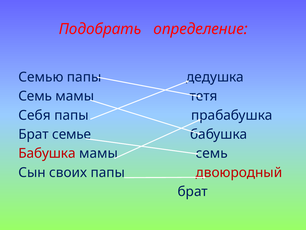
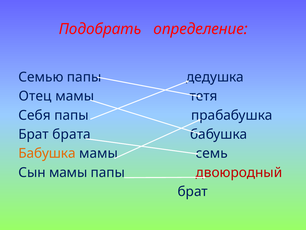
Семь at (35, 96): Семь -> Отец
семье: семье -> брата
Бабушка at (47, 153) colour: red -> orange
Сын своих: своих -> мамы
